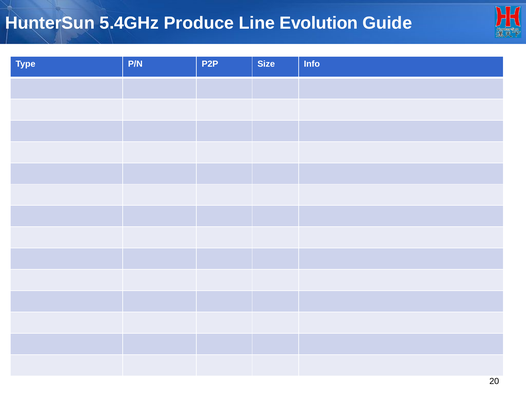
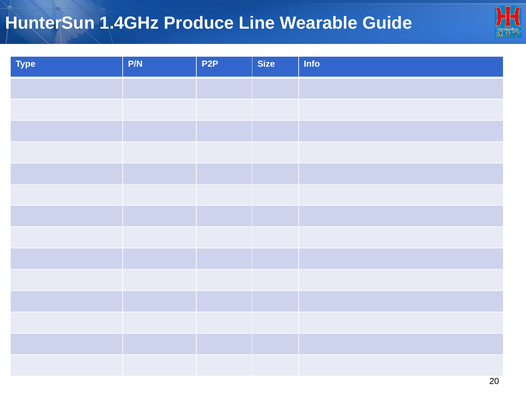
5.4GHz: 5.4GHz -> 1.4GHz
Evolution: Evolution -> Wearable
